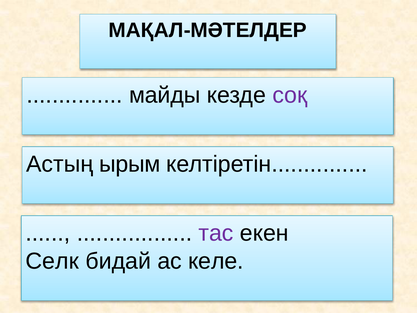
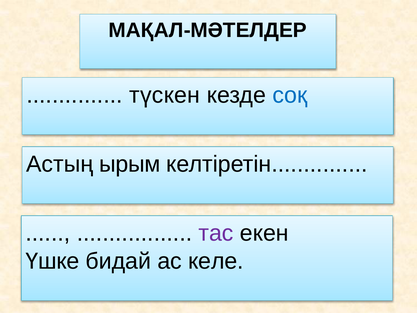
майды: майды -> түскен
соқ colour: purple -> blue
Селк: Селк -> Үшке
